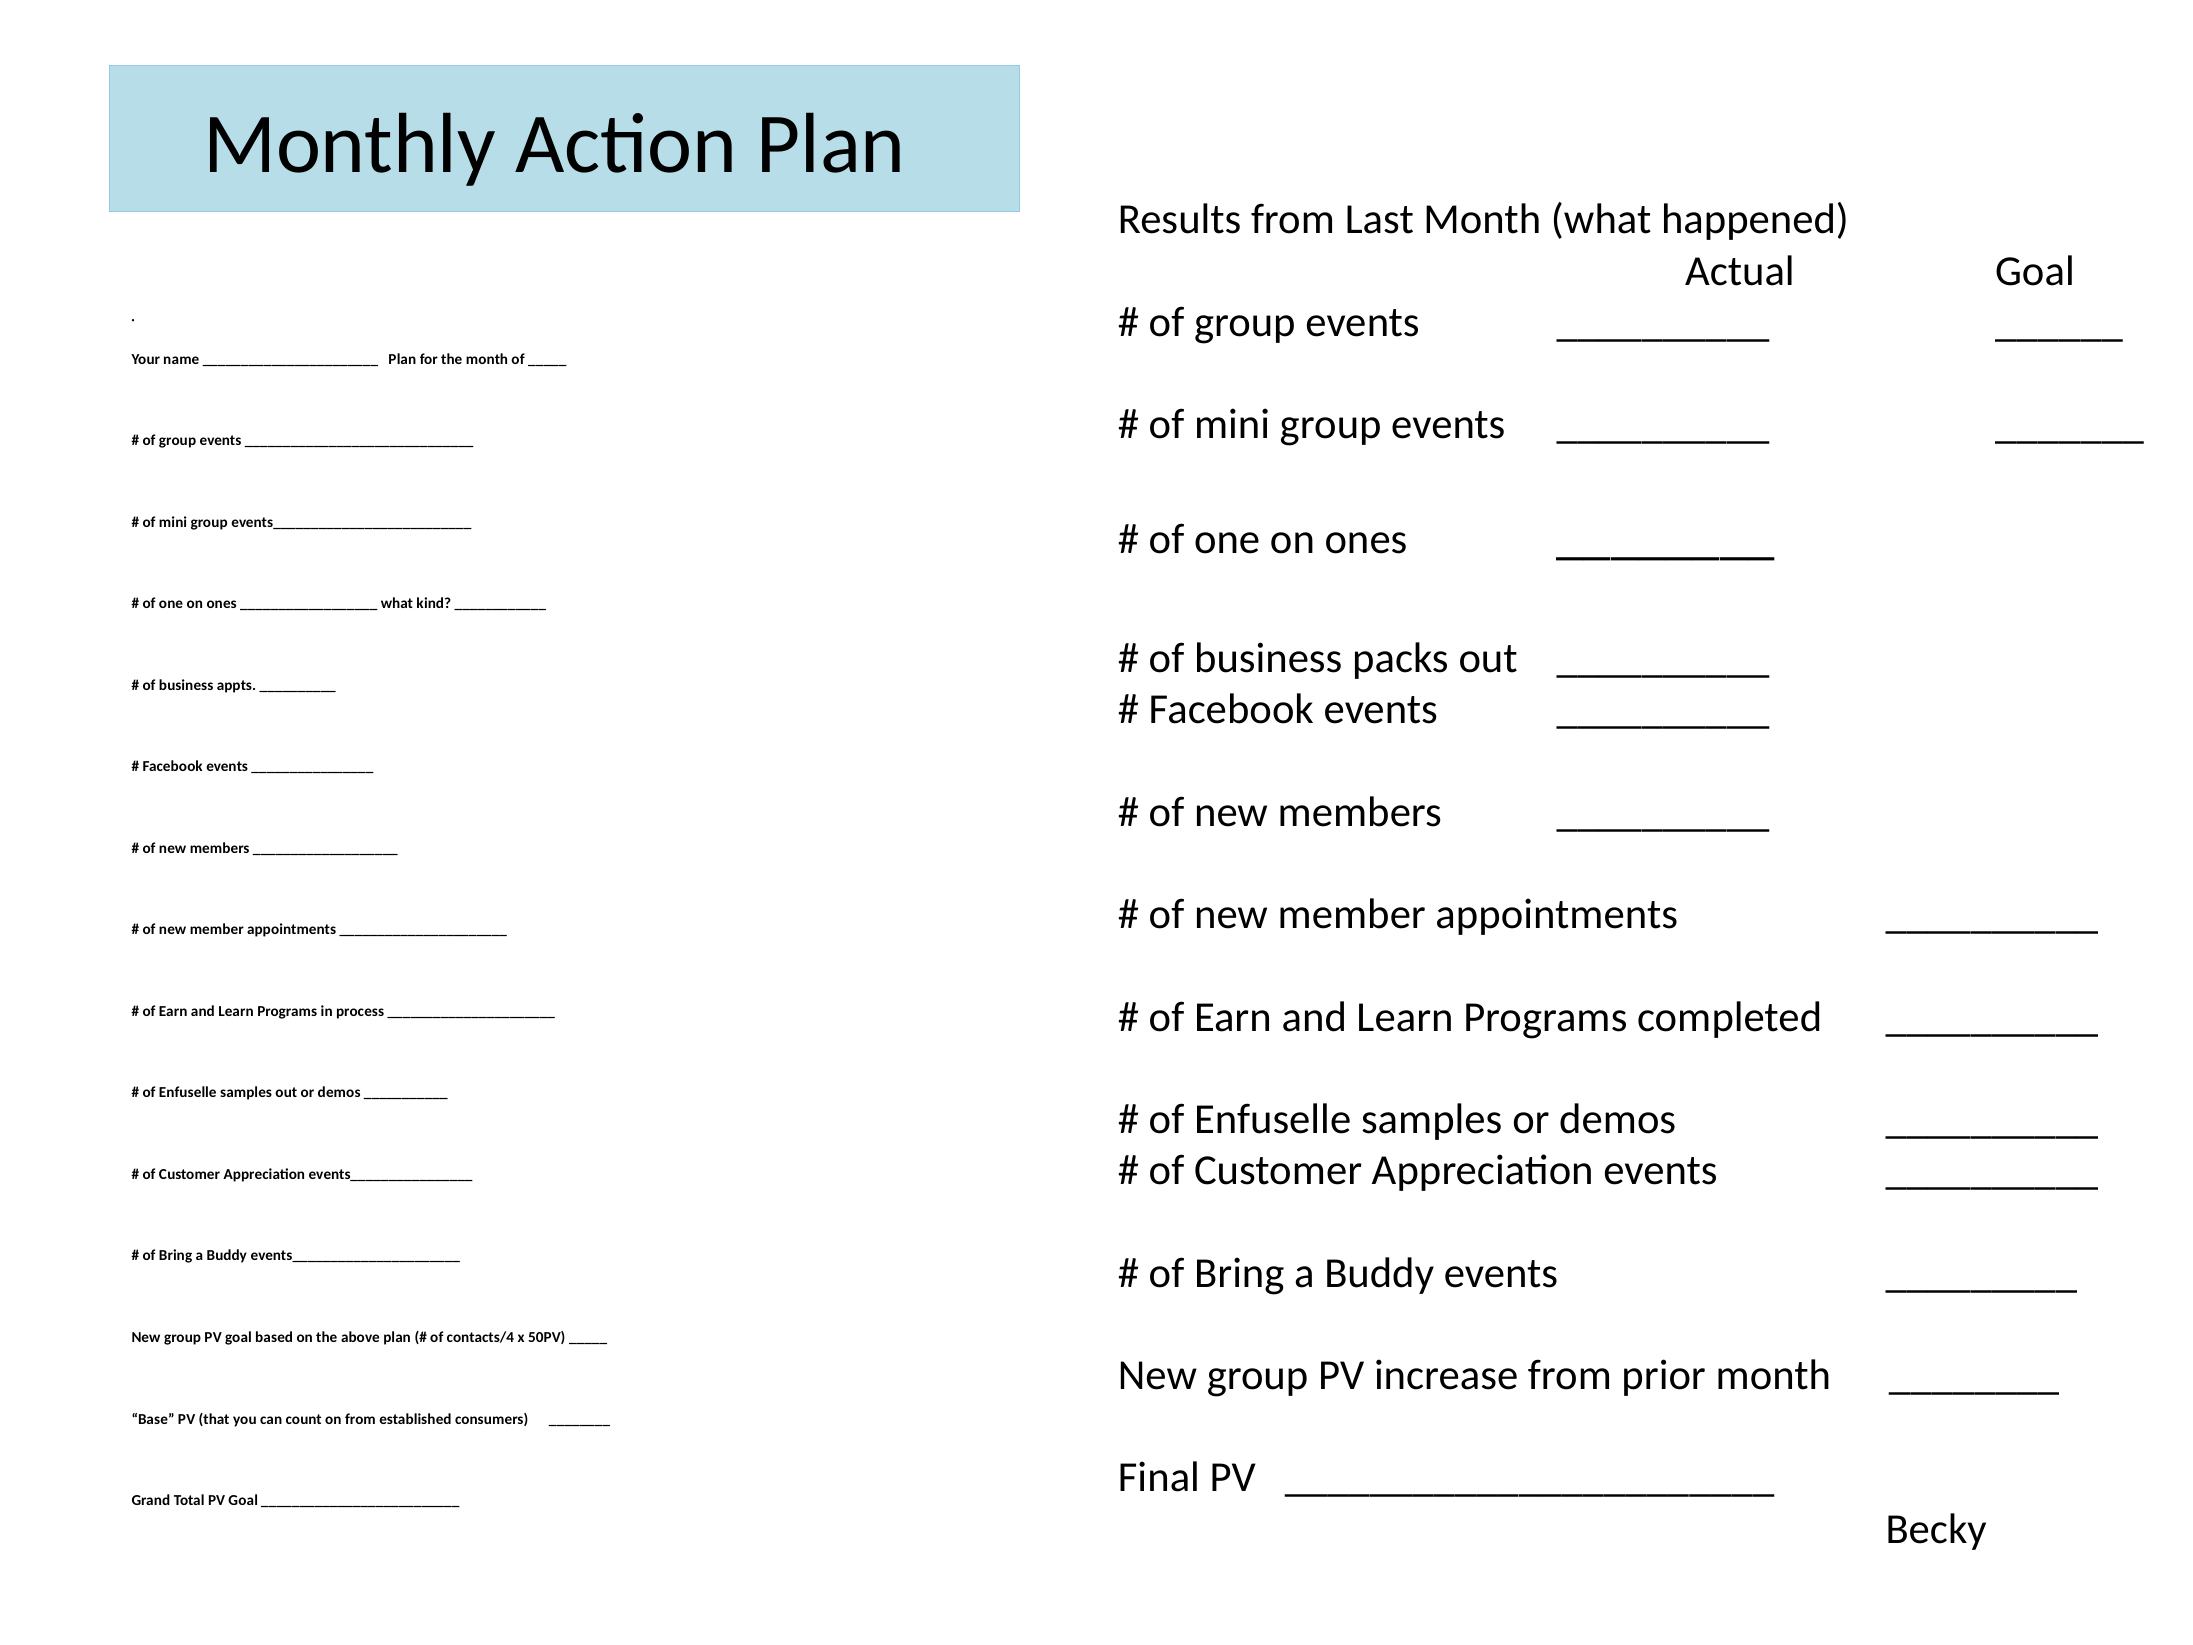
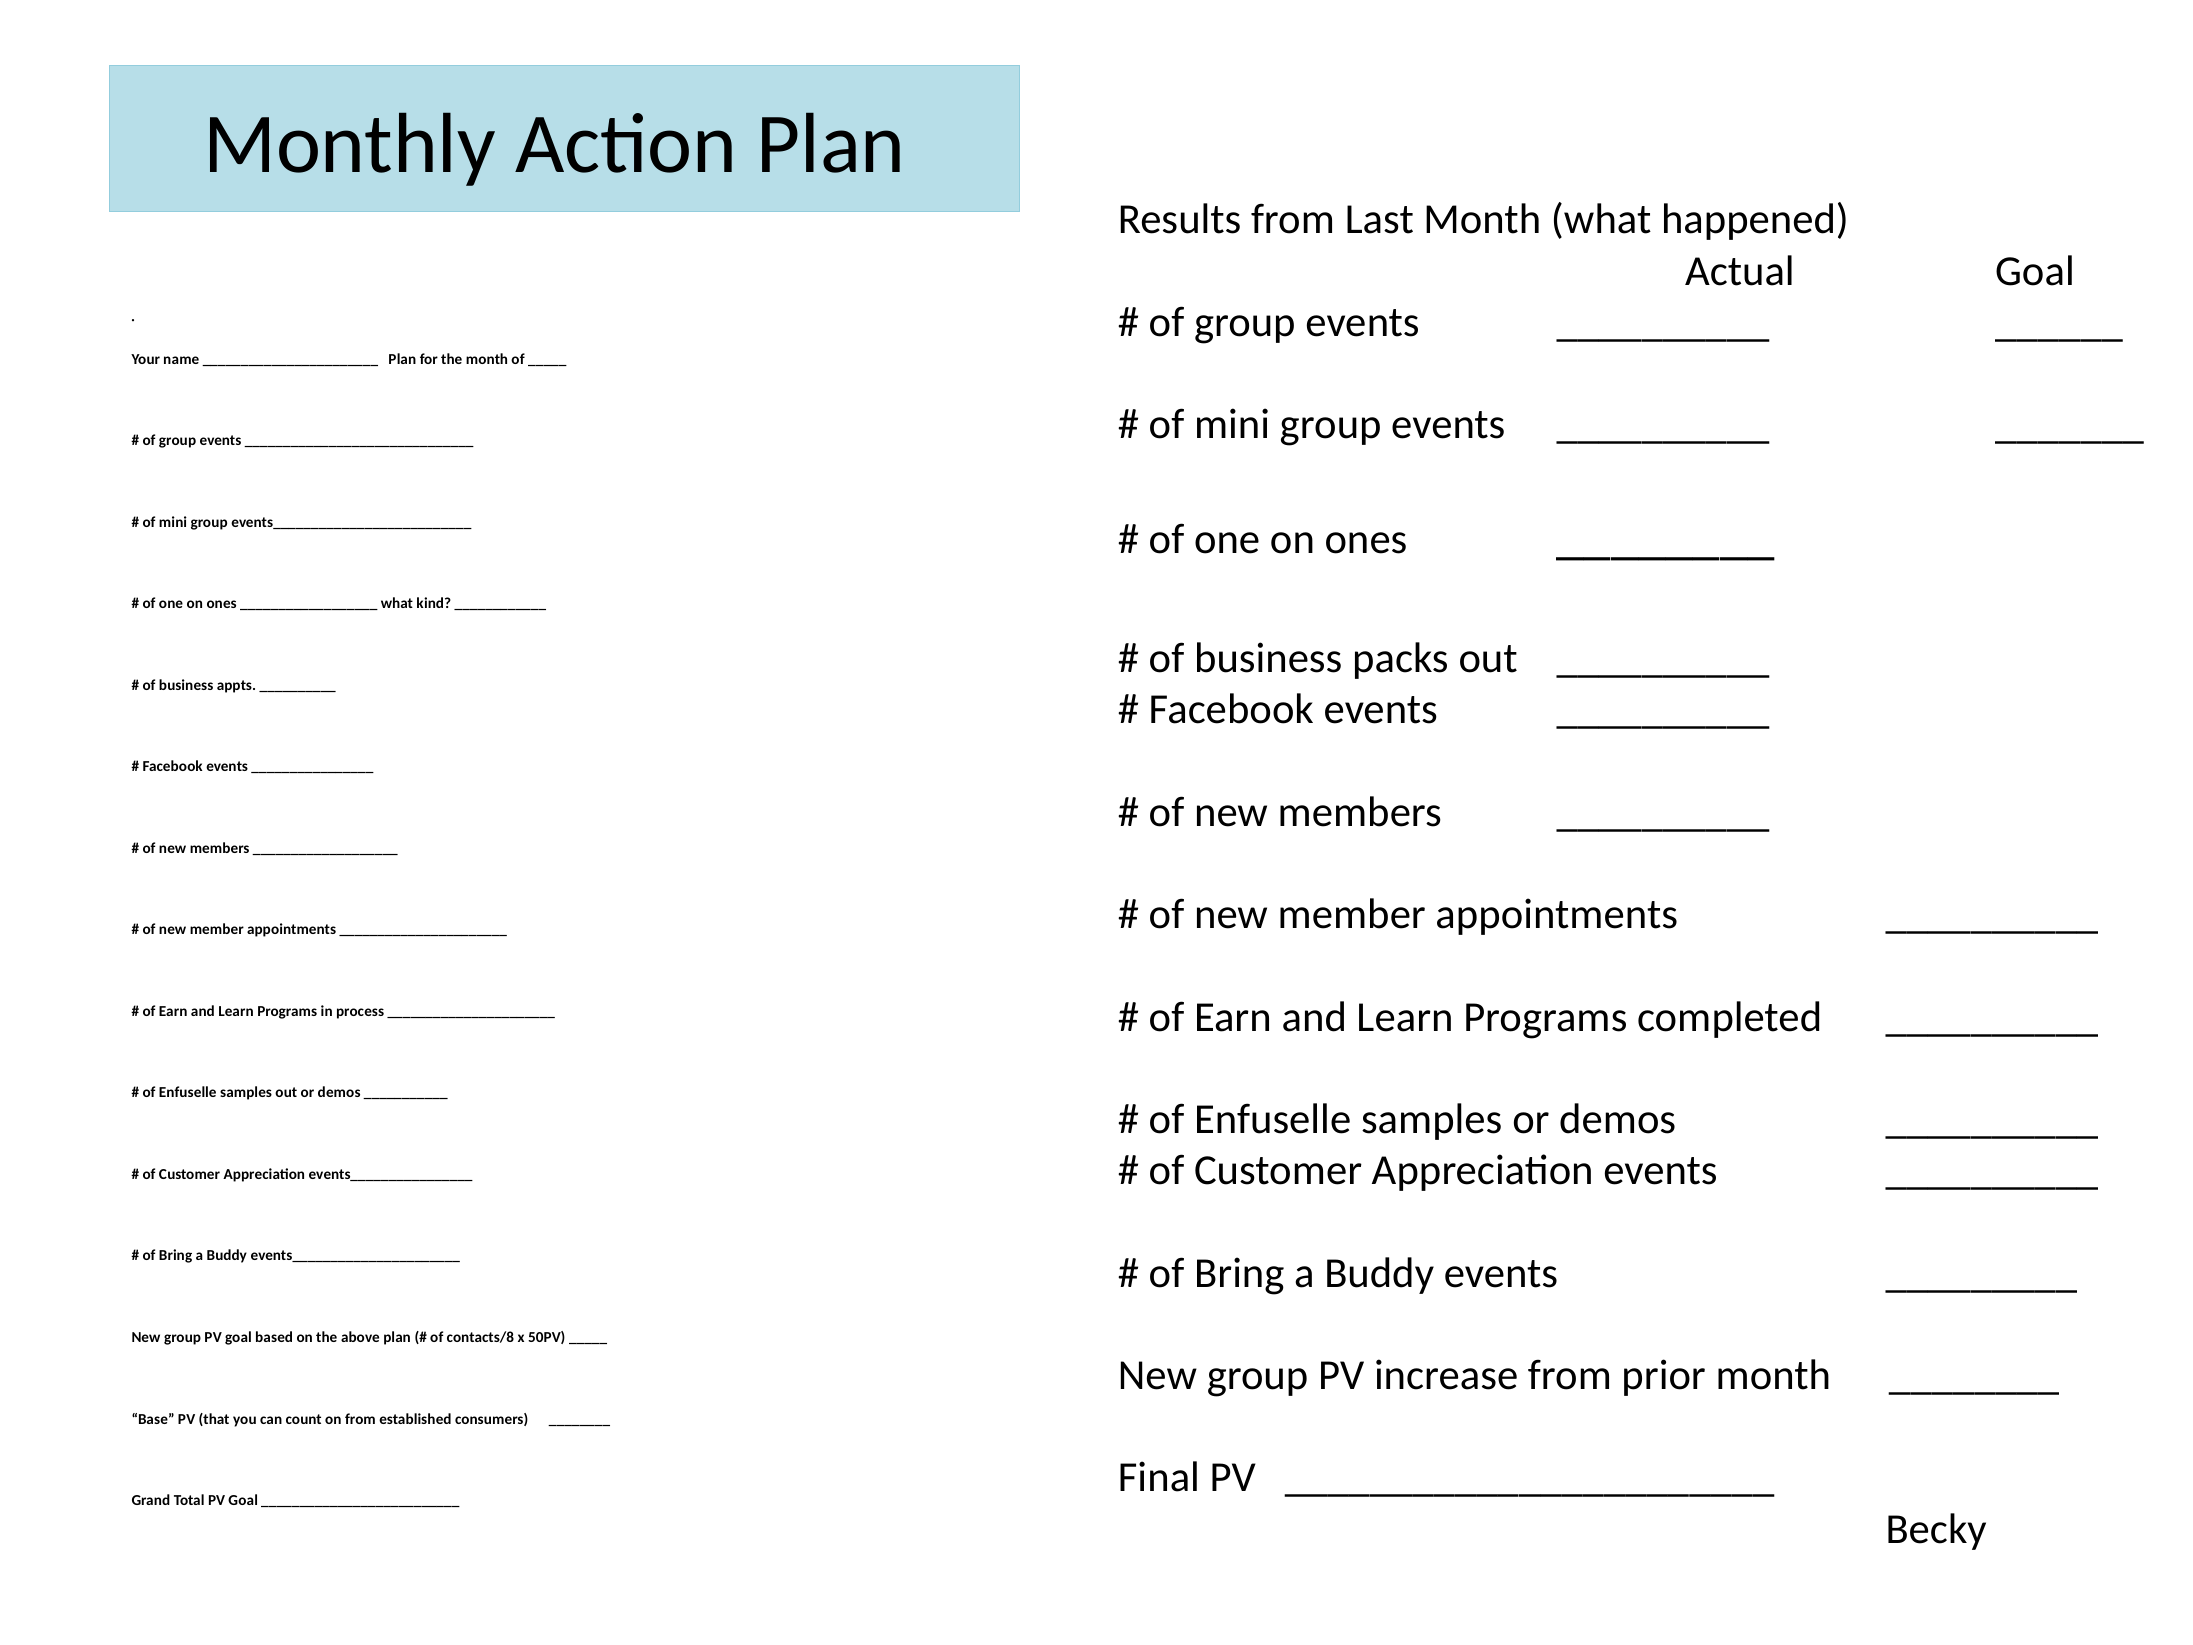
contacts/4: contacts/4 -> contacts/8
